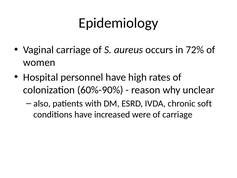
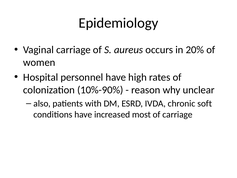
72%: 72% -> 20%
60%-90%: 60%-90% -> 10%-90%
were: were -> most
